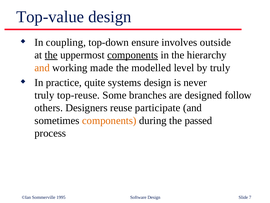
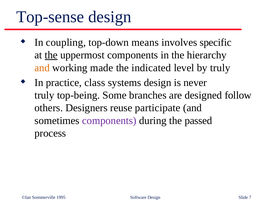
Top-value: Top-value -> Top-sense
ensure: ensure -> means
outside: outside -> specific
components at (133, 55) underline: present -> none
modelled: modelled -> indicated
quite: quite -> class
top-reuse: top-reuse -> top-being
components at (109, 120) colour: orange -> purple
